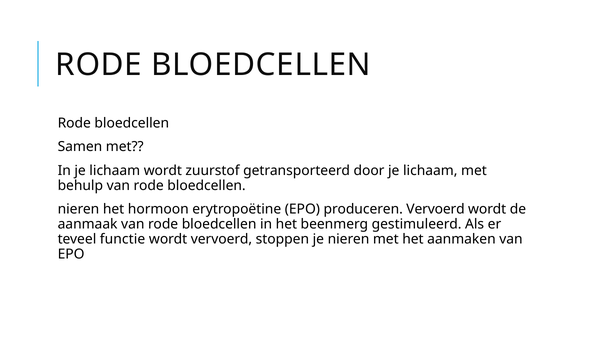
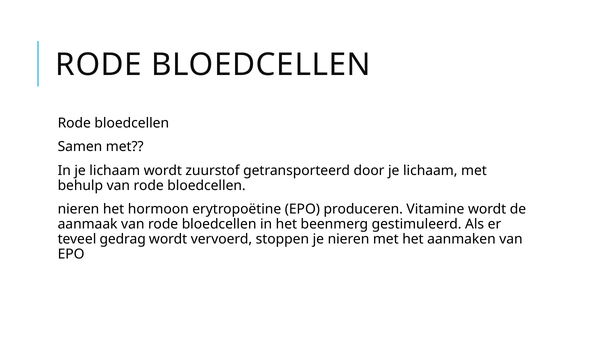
produceren Vervoerd: Vervoerd -> Vitamine
functie: functie -> gedrag
